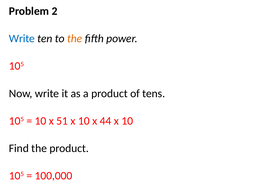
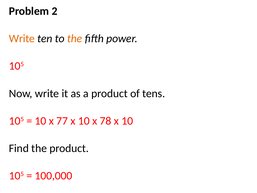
Write at (22, 38) colour: blue -> orange
51: 51 -> 77
44: 44 -> 78
